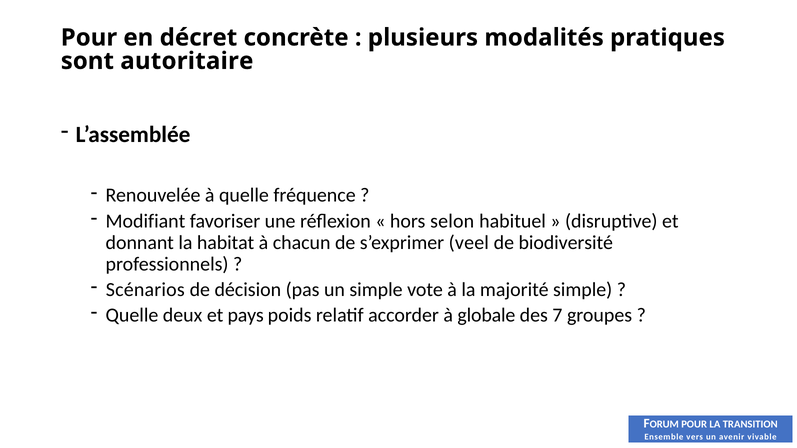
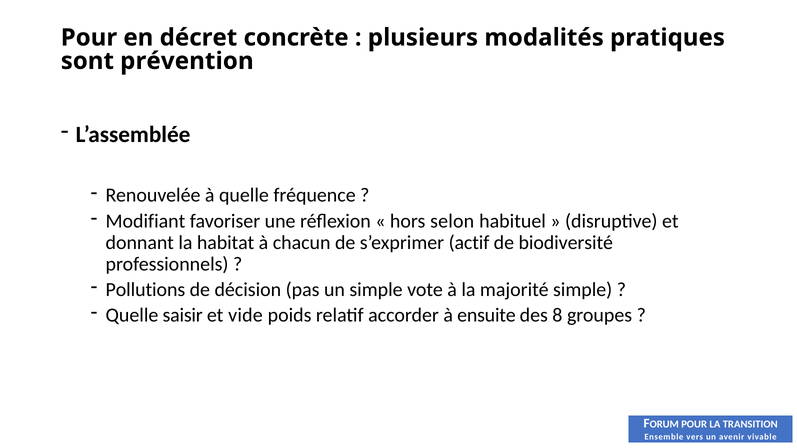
autoritaire: autoritaire -> prévention
veel: veel -> actif
Scénarios: Scénarios -> Pollutions
deux: deux -> saisir
pays: pays -> vide
globale: globale -> ensuite
7: 7 -> 8
